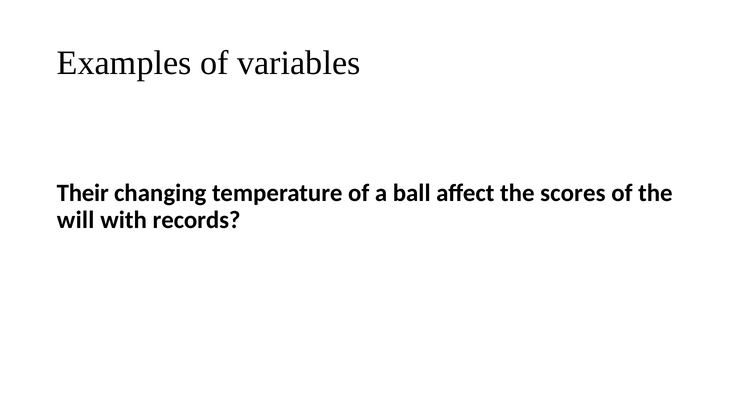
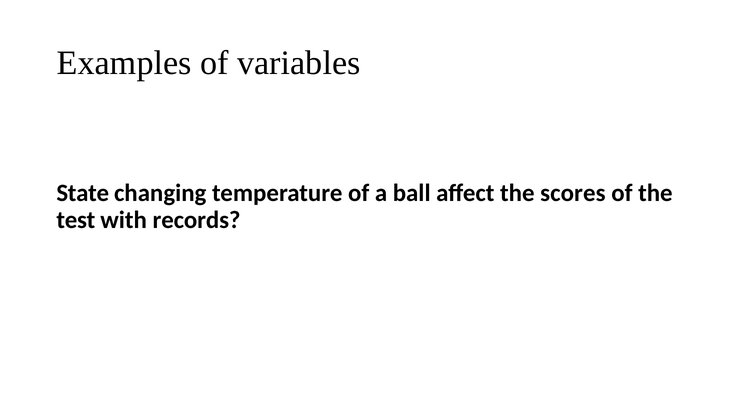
Their: Their -> State
will: will -> test
